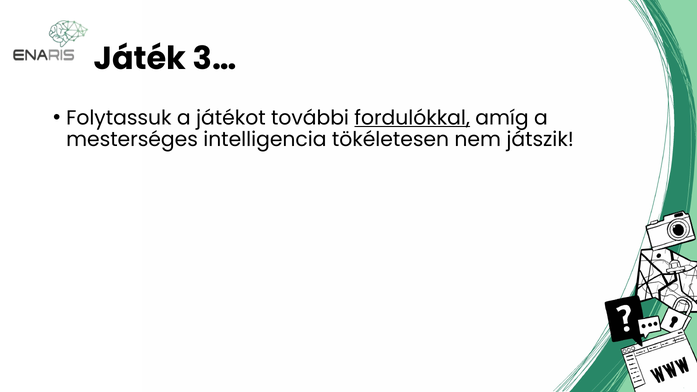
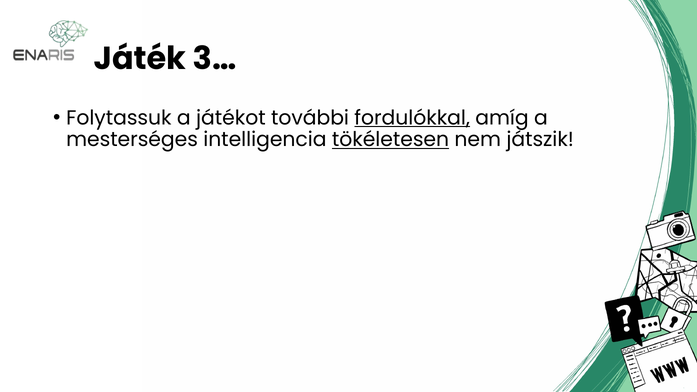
tökéletesen underline: none -> present
